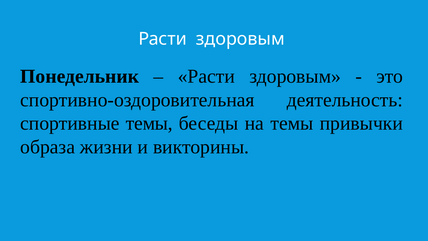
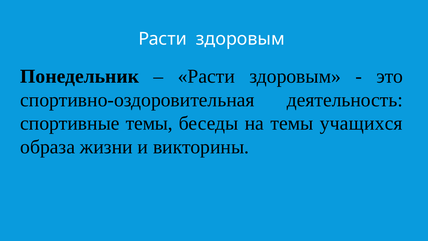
привычки: привычки -> учащихся
